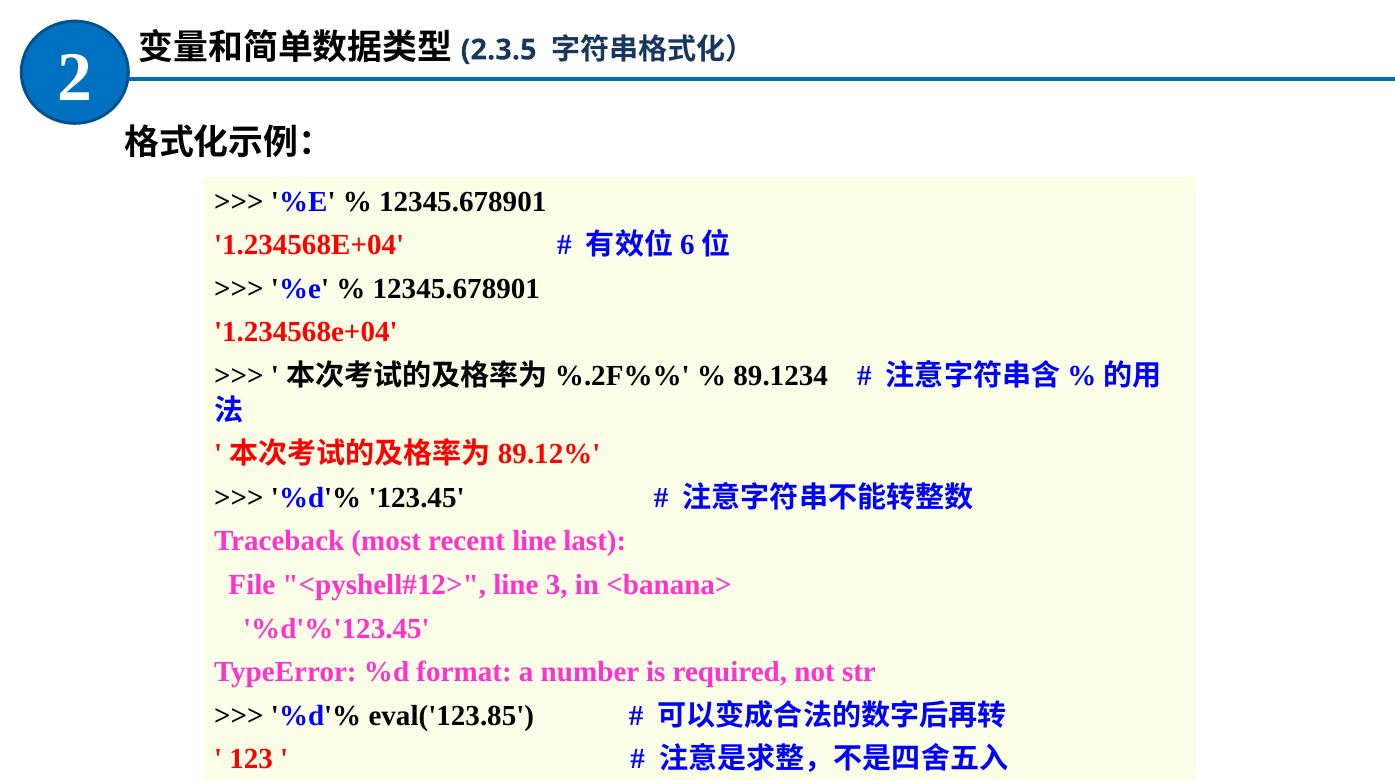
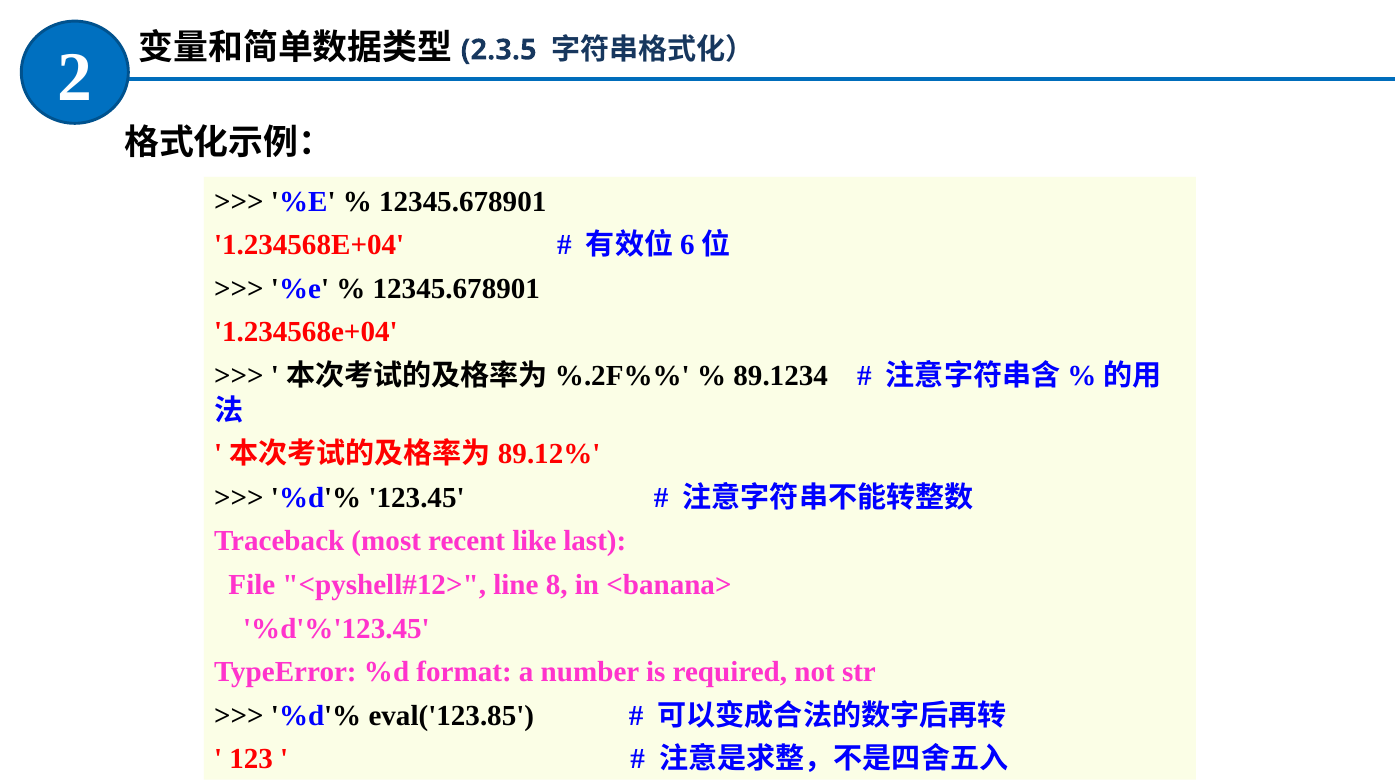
recent line: line -> like
3: 3 -> 8
